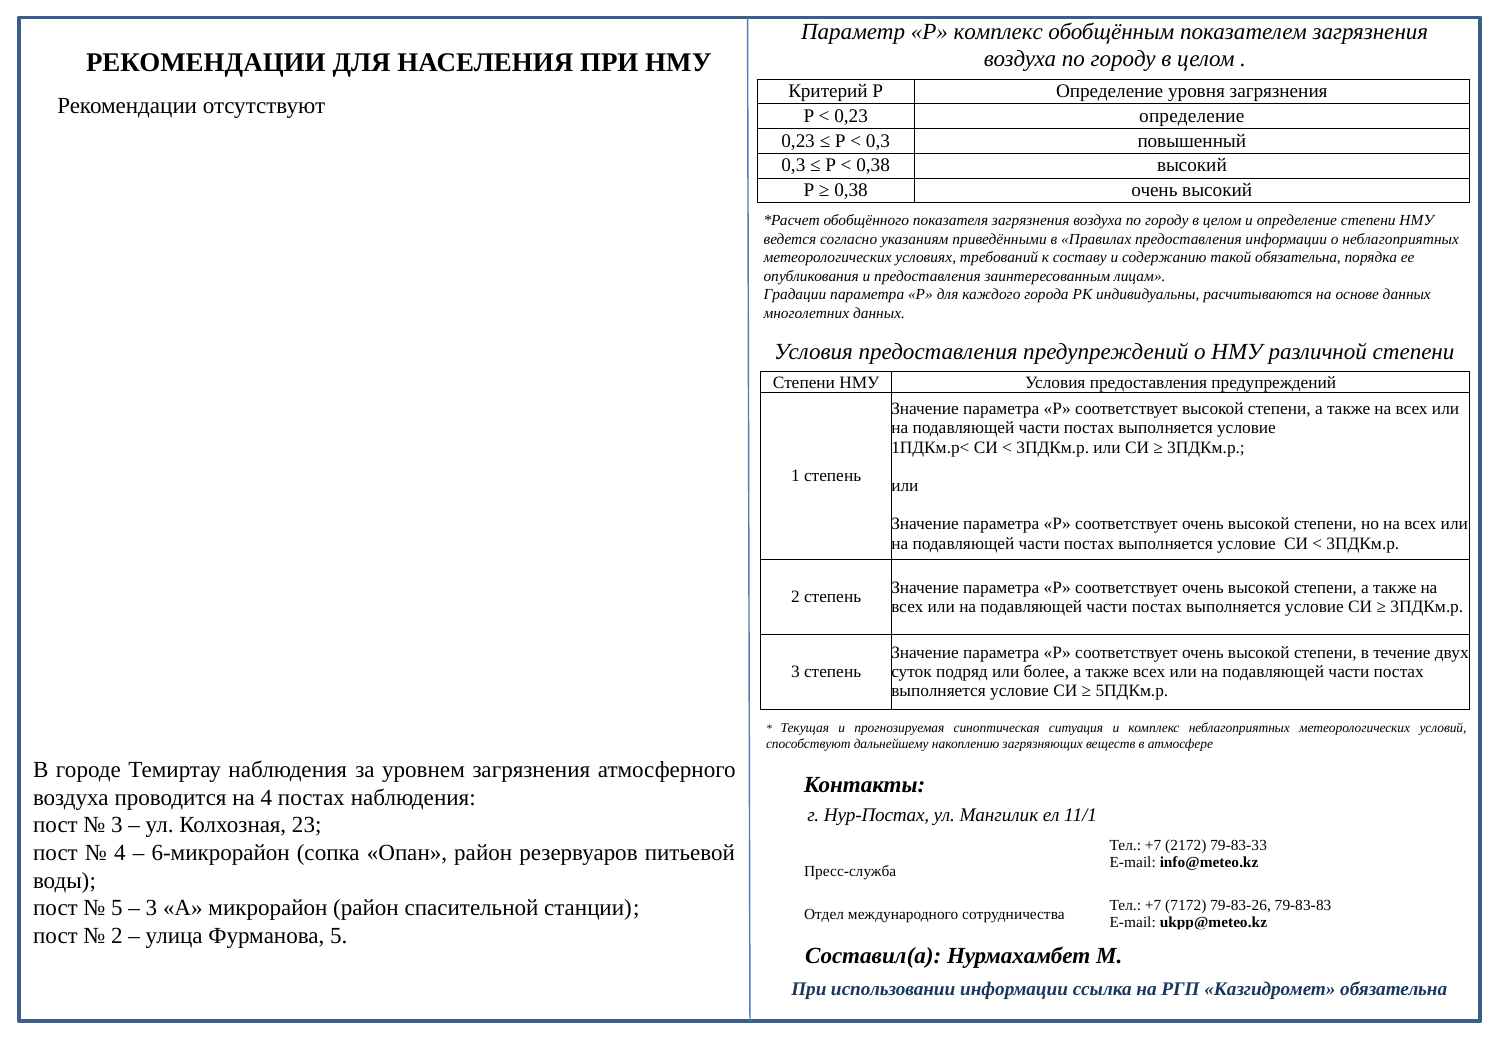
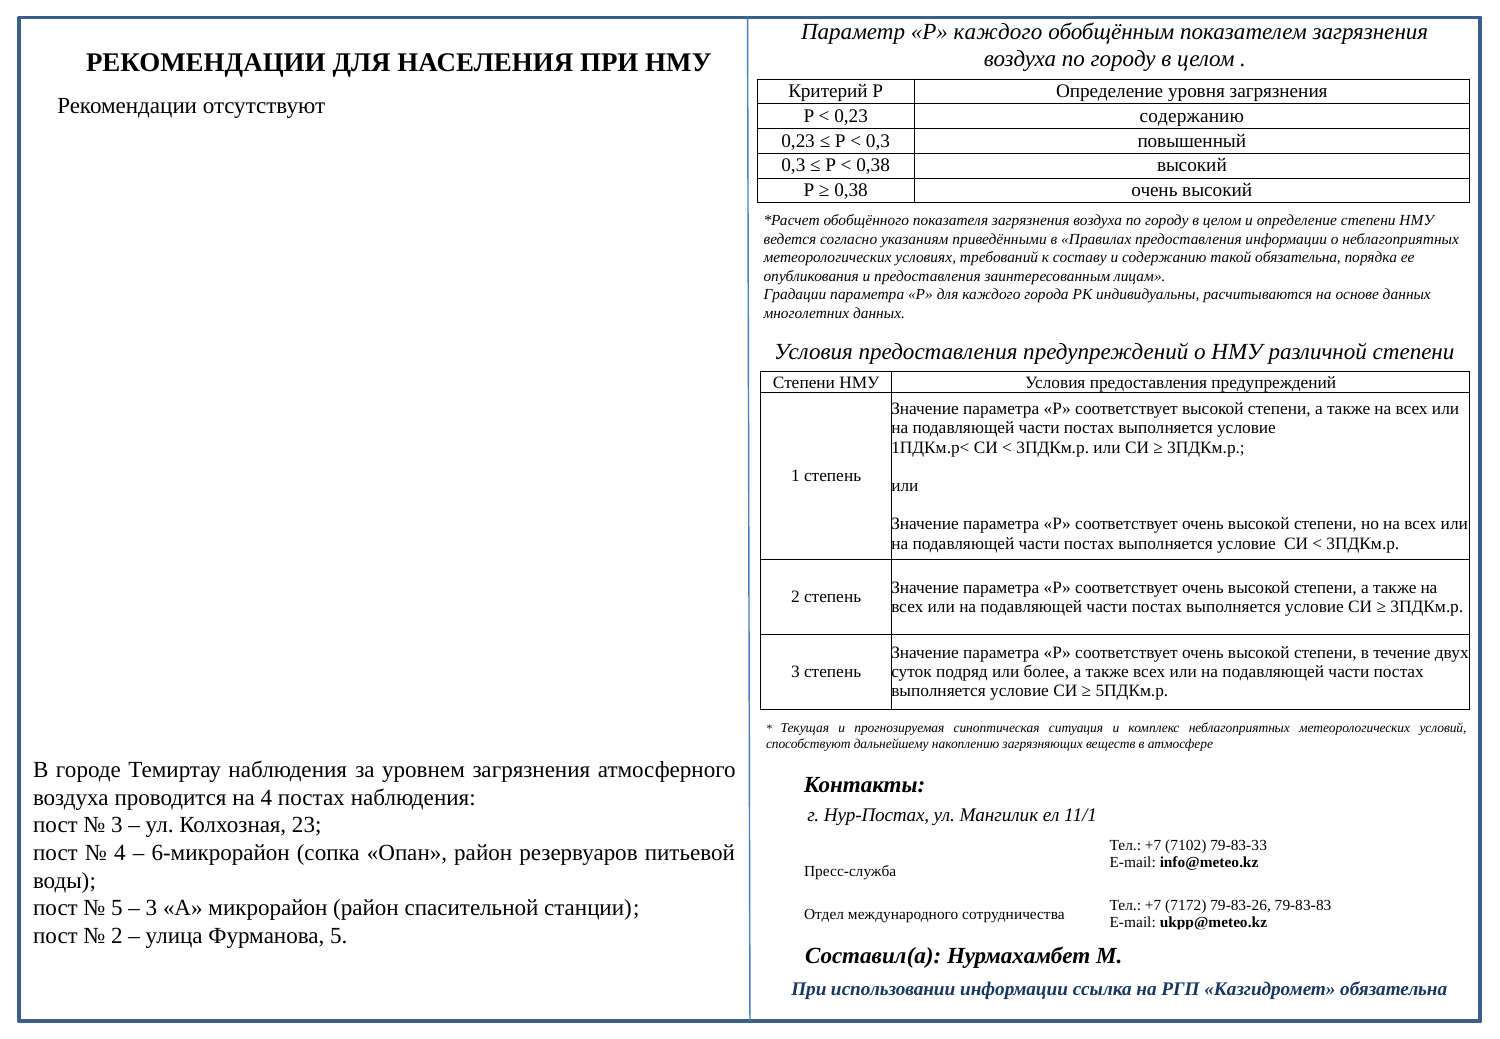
Р комплекс: комплекс -> каждого
0,23 определение: определение -> содержанию
2172: 2172 -> 7102
